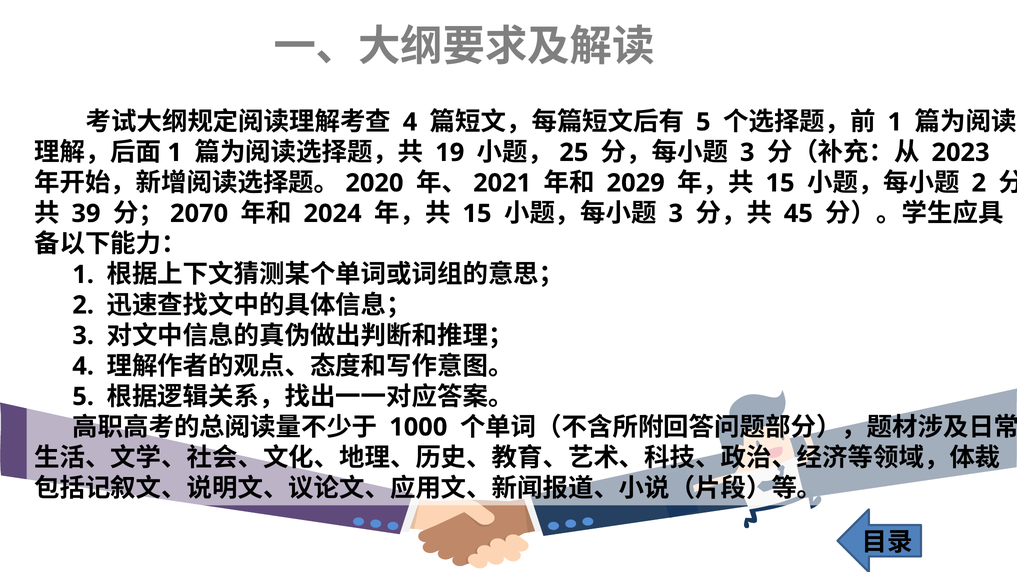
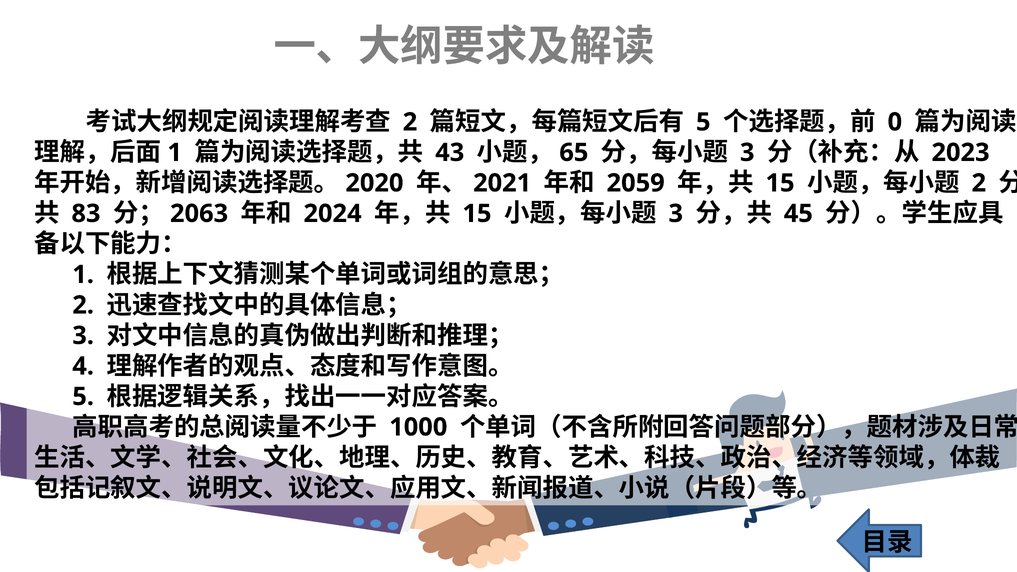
4 at (410, 122): 4 -> 2
1 at (895, 122): 1 -> 0
19: 19 -> 43
25: 25 -> 65
2029: 2029 -> 2059
39: 39 -> 83
2070: 2070 -> 2063
